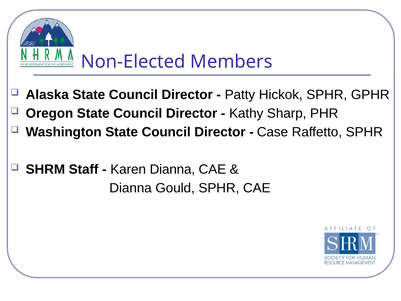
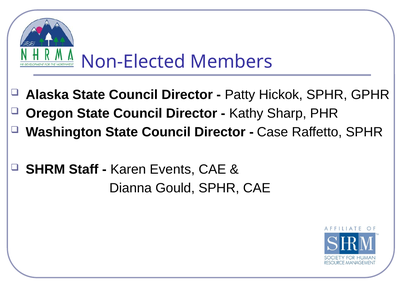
Karen Dianna: Dianna -> Events
